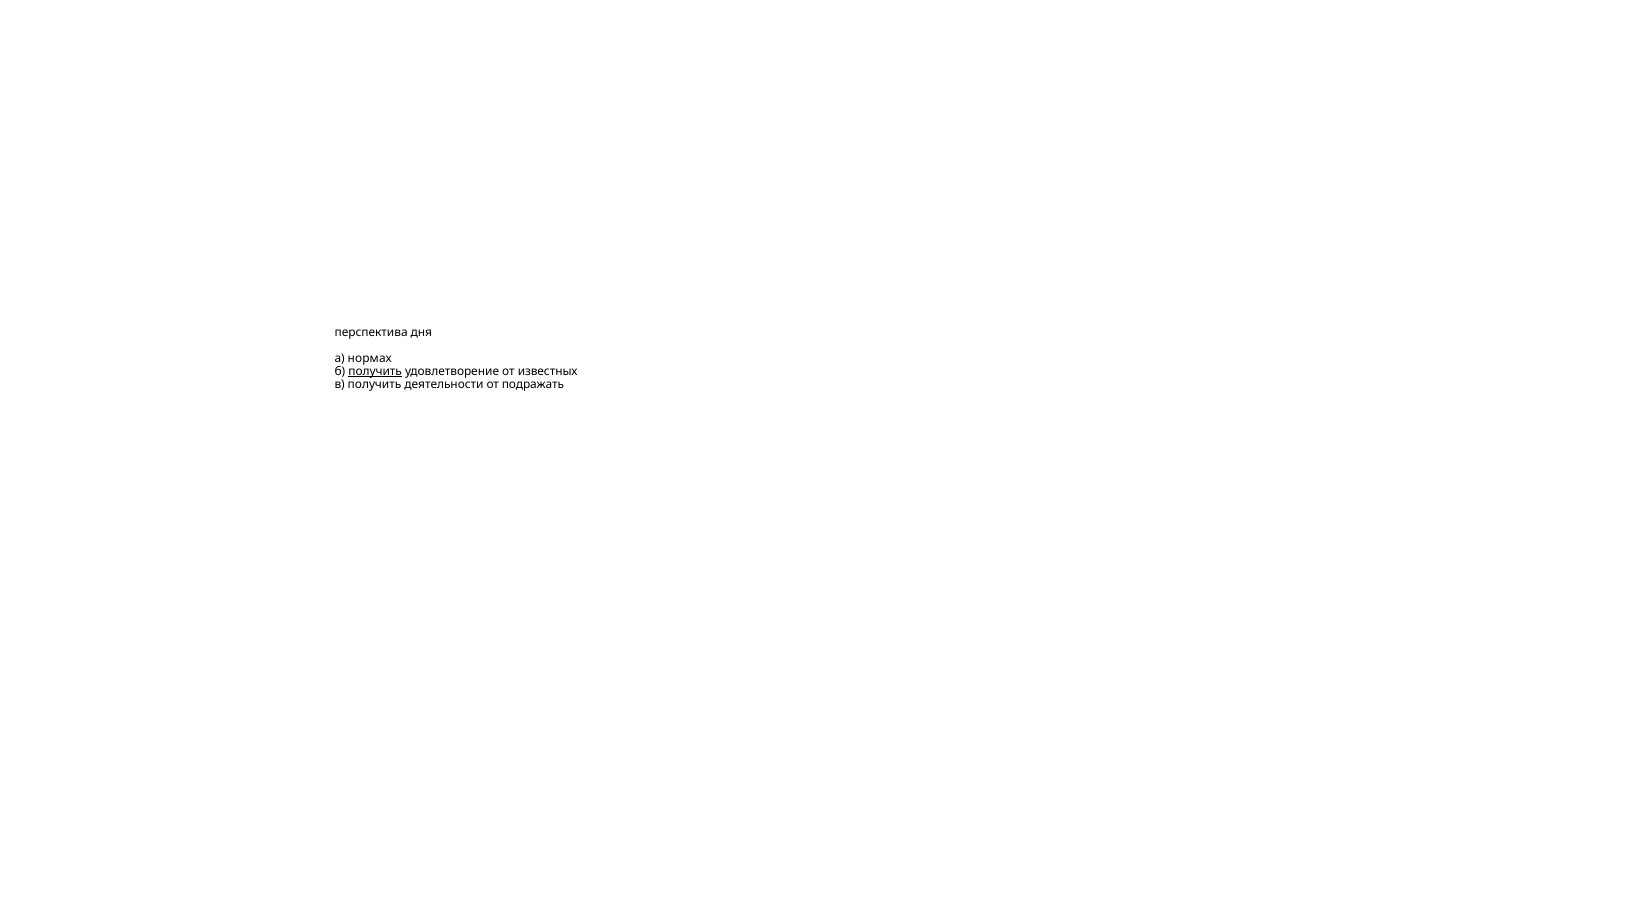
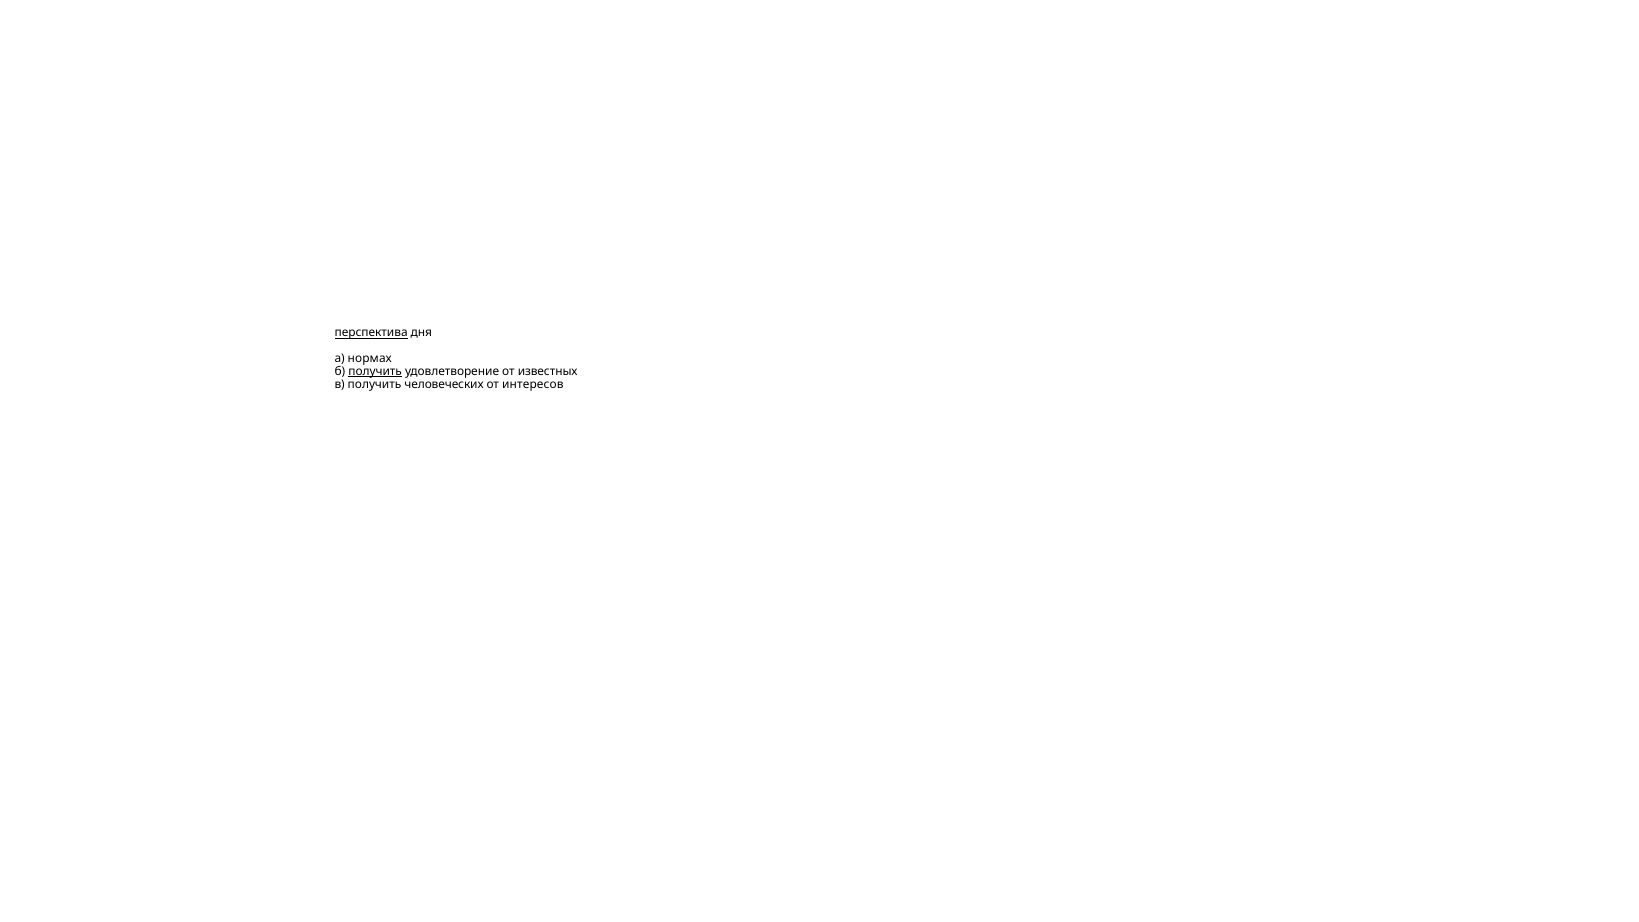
перспектива underline: none -> present
деятельности: деятельности -> человеческих
подражать: подражать -> интересов
